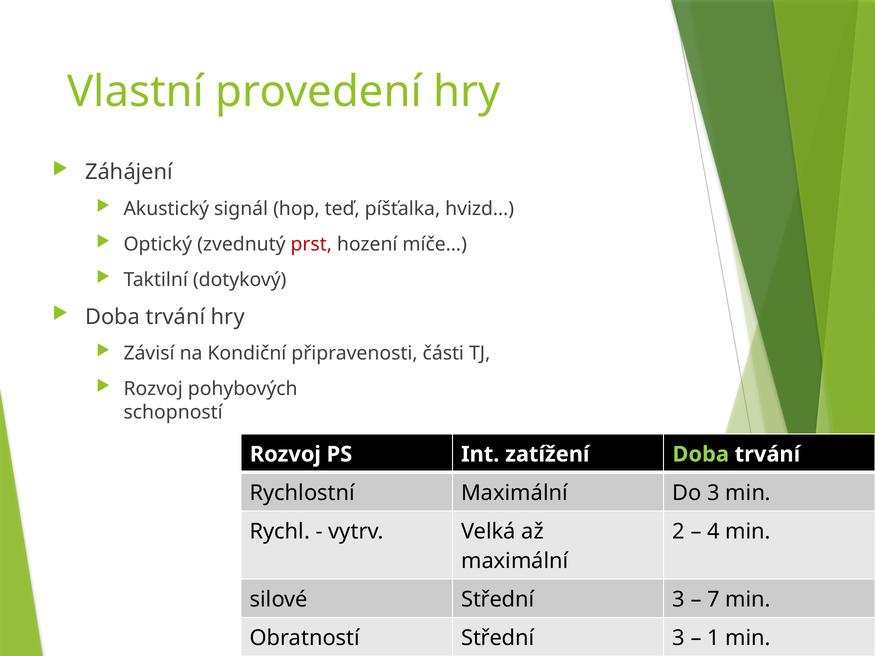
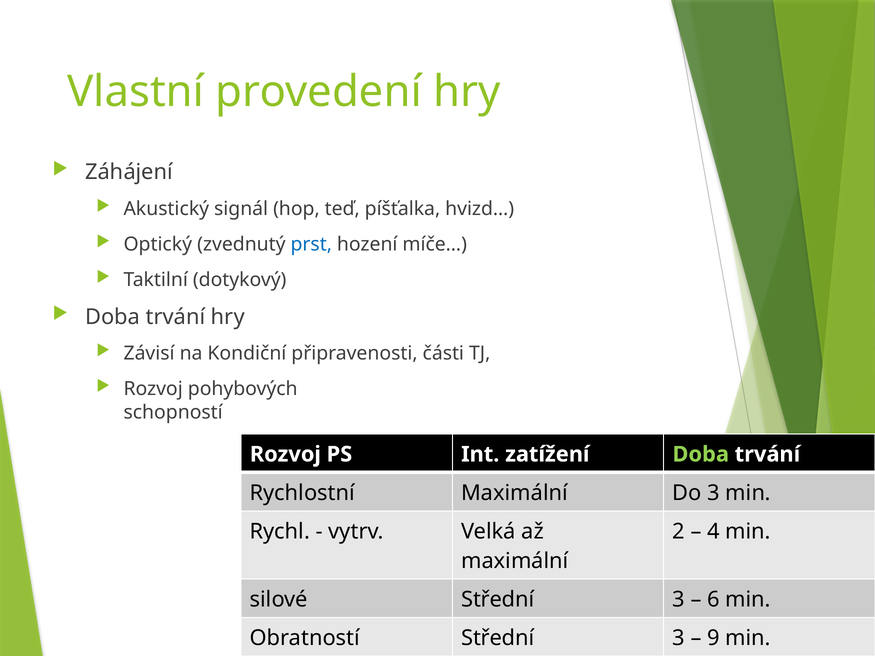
prst colour: red -> blue
7: 7 -> 6
1: 1 -> 9
